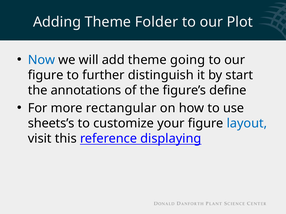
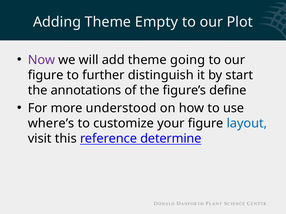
Folder: Folder -> Empty
Now colour: blue -> purple
rectangular: rectangular -> understood
sheets’s: sheets’s -> where’s
displaying: displaying -> determine
